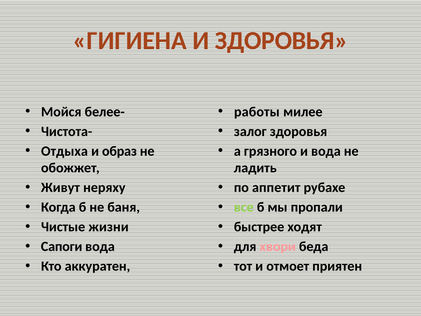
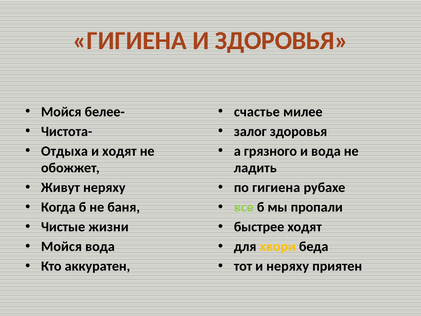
работы: работы -> счастье
и образ: образ -> ходят
по аппетит: аппетит -> гигиена
Сапоги at (62, 246): Сапоги -> Мойся
хвори colour: pink -> yellow
и отмоет: отмоет -> неряху
